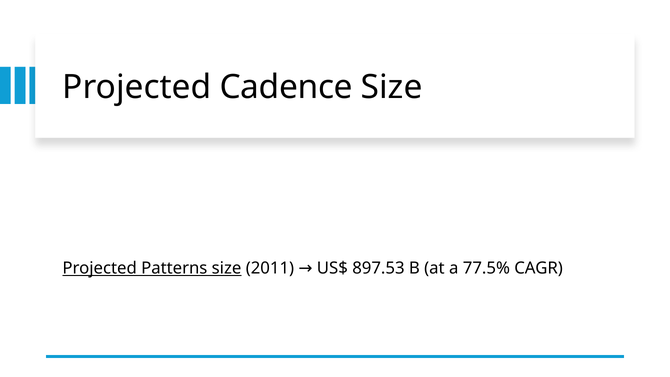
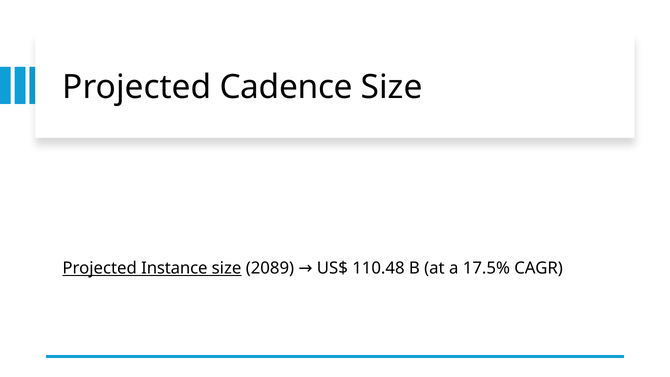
Patterns: Patterns -> Instance
2011: 2011 -> 2089
897.53: 897.53 -> 110.48
77.5%: 77.5% -> 17.5%
